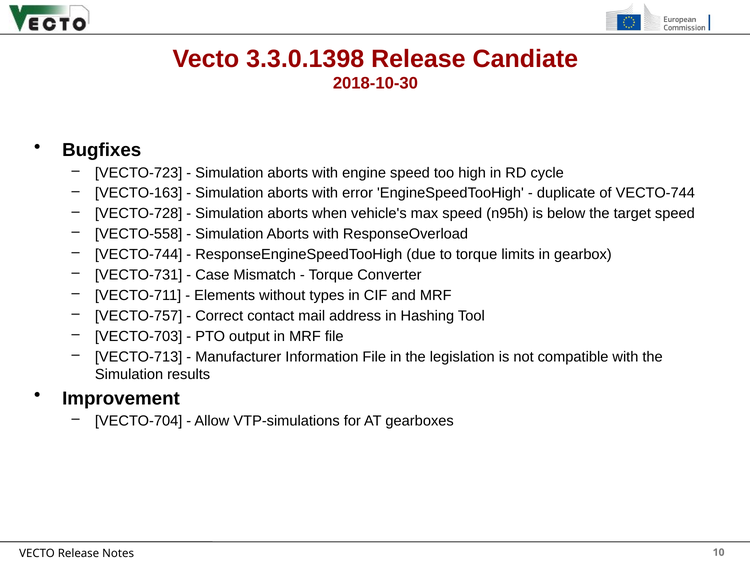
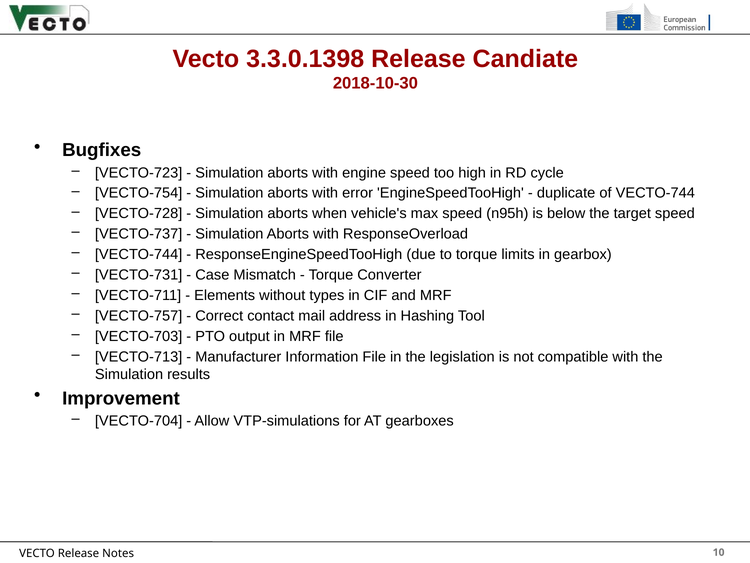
VECTO-163: VECTO-163 -> VECTO-754
VECTO-558: VECTO-558 -> VECTO-737
